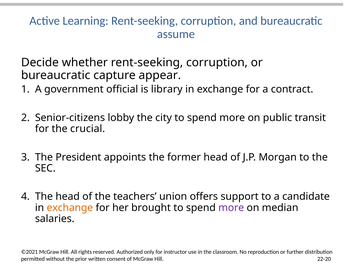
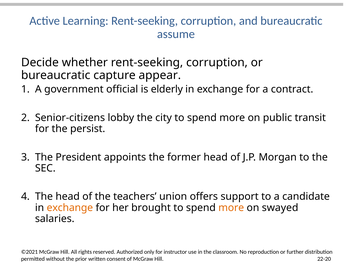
library: library -> elderly
crucial: crucial -> persist
more at (231, 208) colour: purple -> orange
median: median -> swayed
